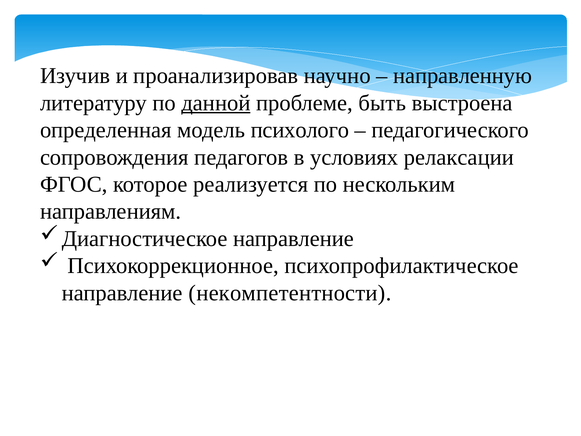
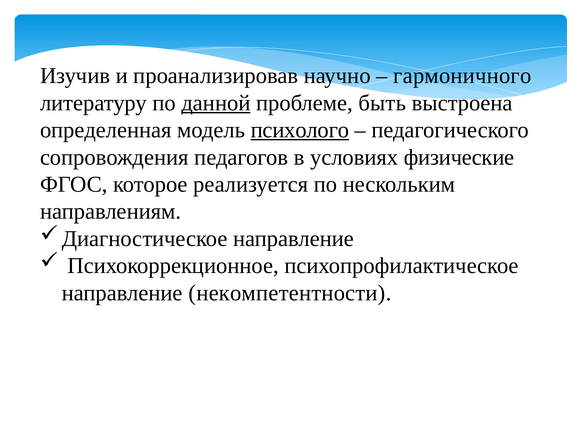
направленную: направленную -> гармоничного
психолого underline: none -> present
релаксации: релаксации -> физические
